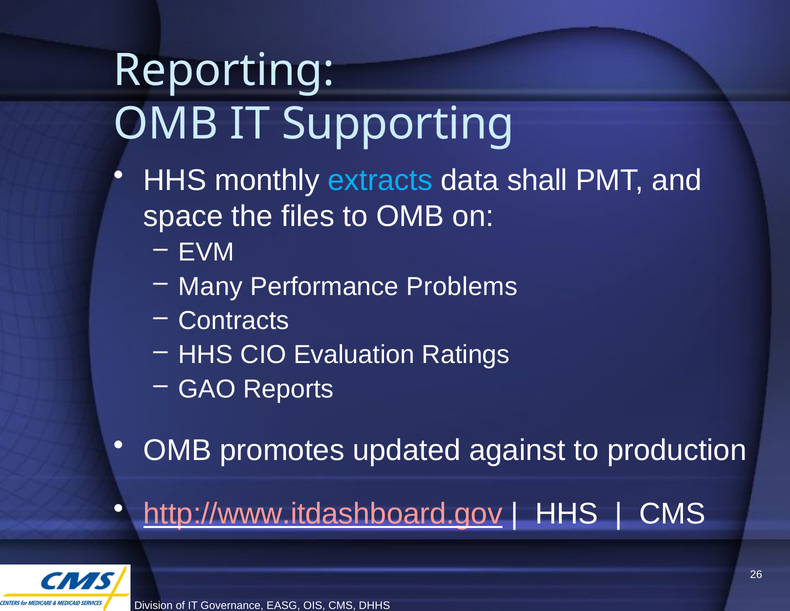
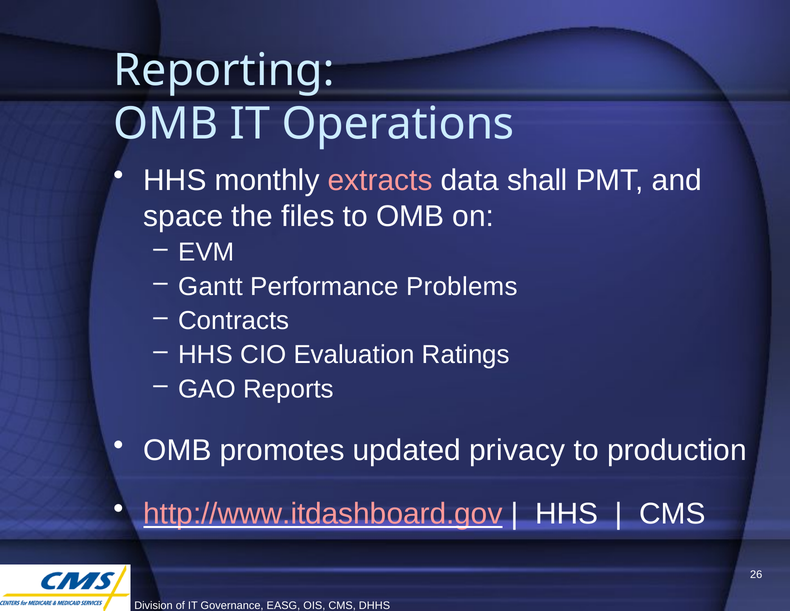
Supporting: Supporting -> Operations
extracts colour: light blue -> pink
Many: Many -> Gantt
against: against -> privacy
